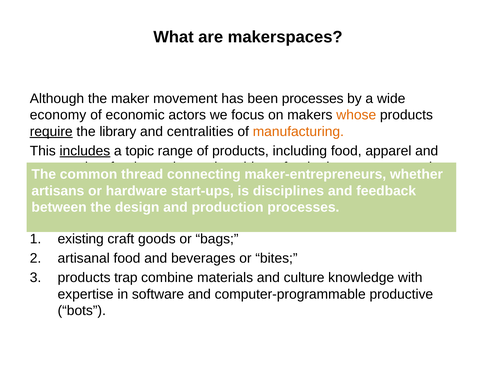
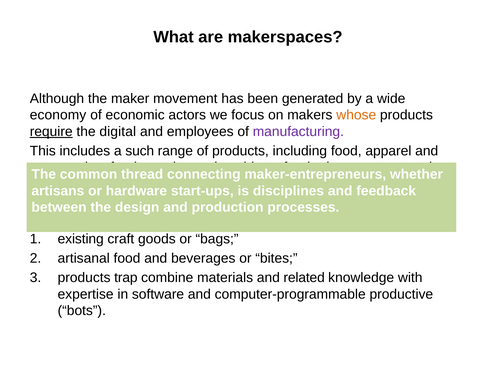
been processes: processes -> generated
library: library -> digital
centralities: centralities -> employees
manufacturing colour: orange -> purple
includes underline: present -> none
topic: topic -> such
culture: culture -> related
